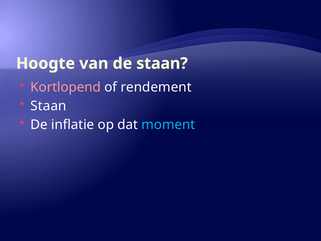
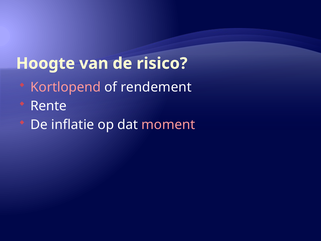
de staan: staan -> risico
Staan at (48, 106): Staan -> Rente
moment colour: light blue -> pink
